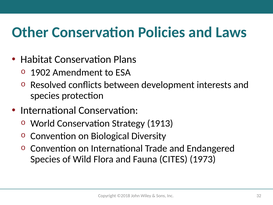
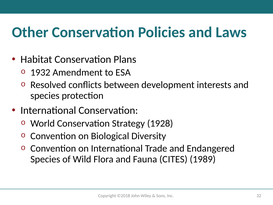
1902: 1902 -> 1932
1913: 1913 -> 1928
1973: 1973 -> 1989
